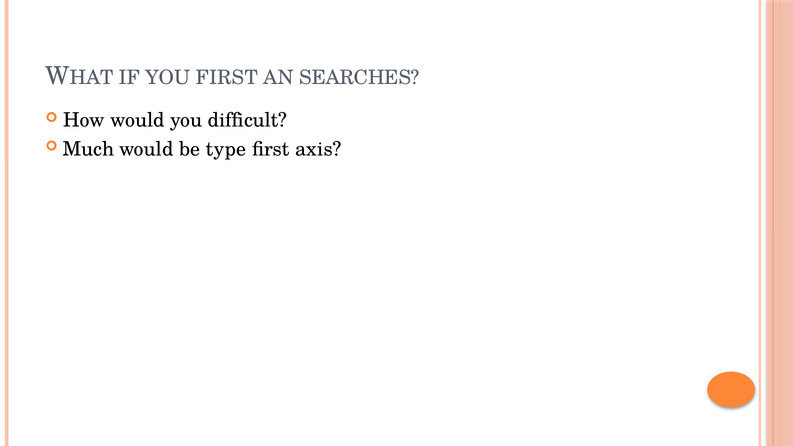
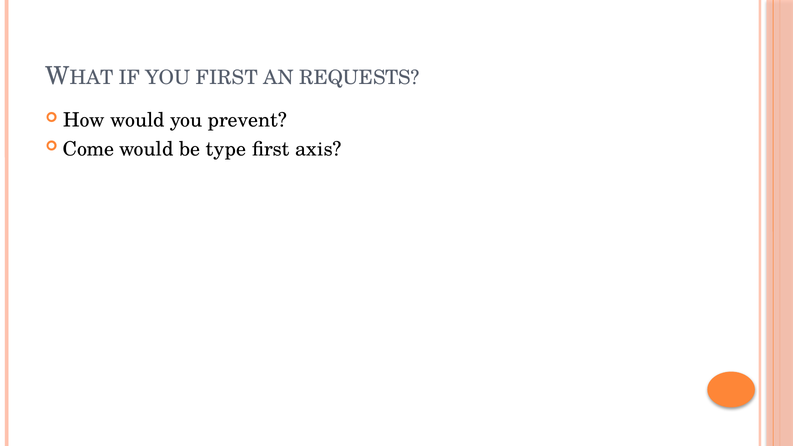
SEARCHES: SEARCHES -> REQUESTS
difficult: difficult -> prevent
Much: Much -> Come
